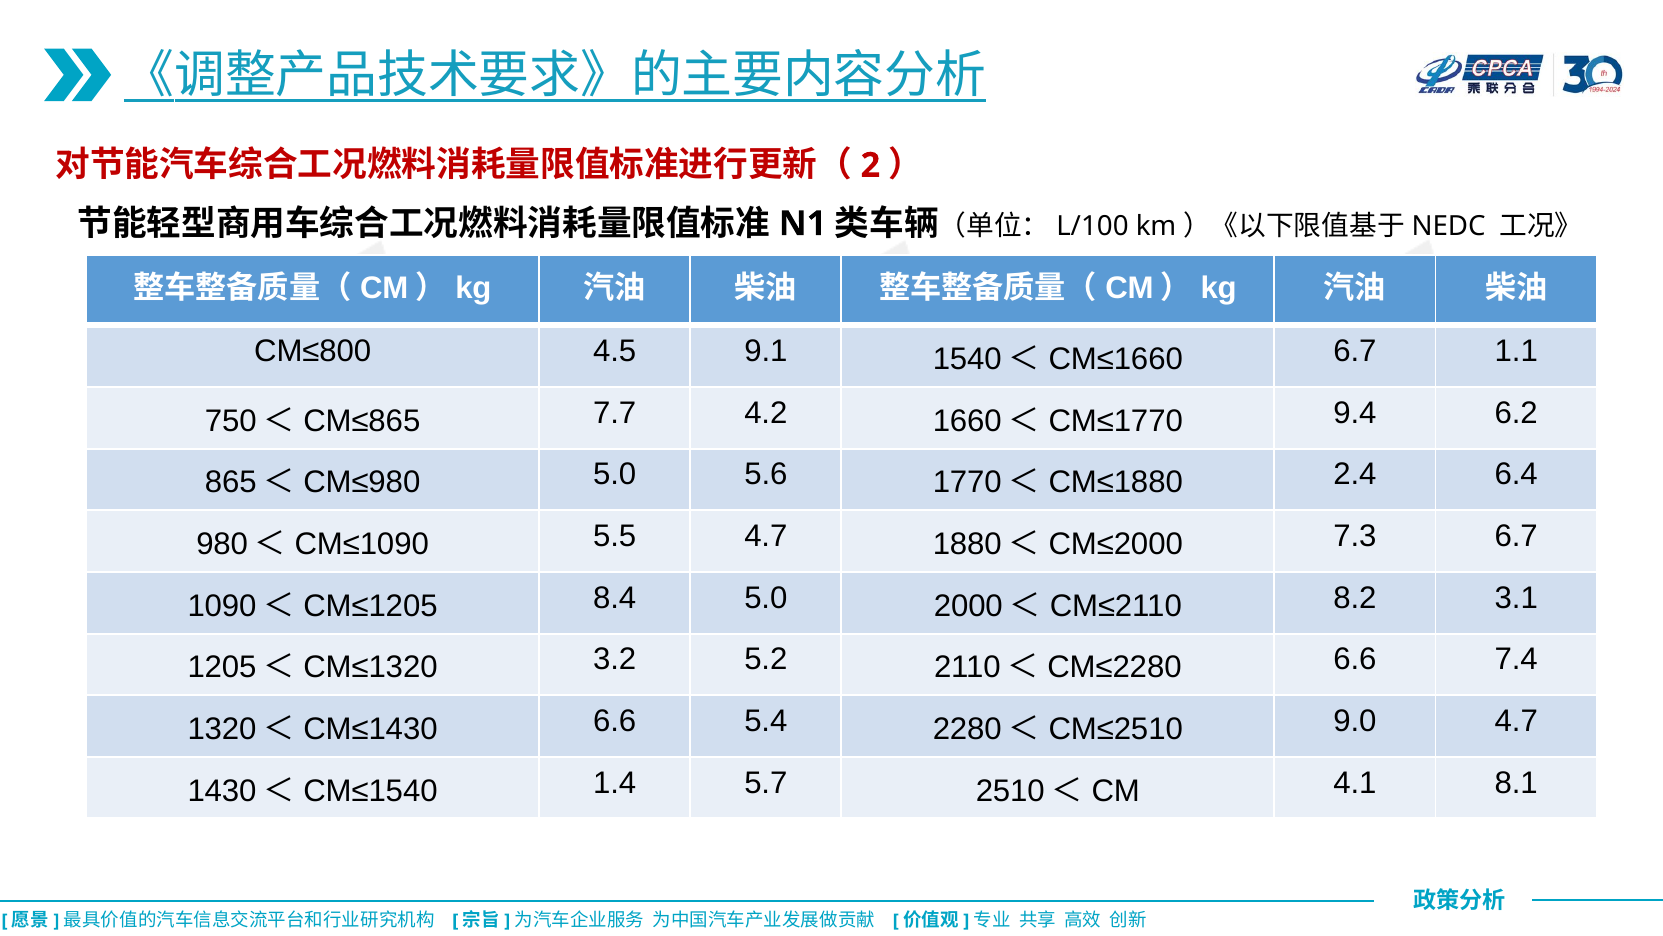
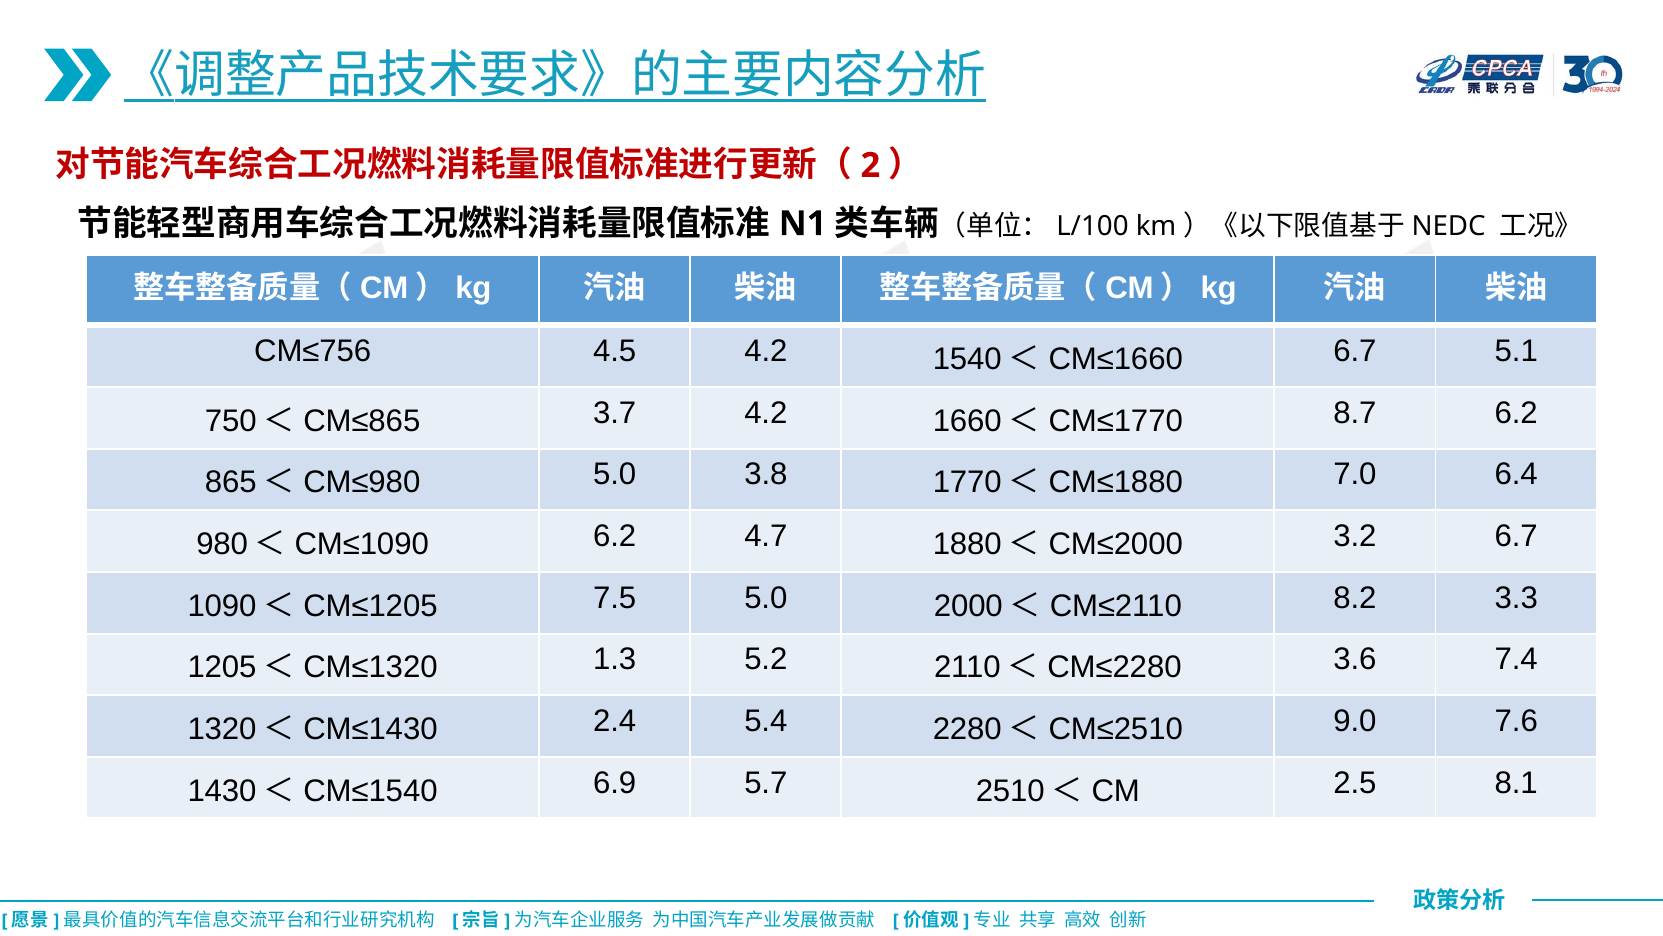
CM≤800: CM≤800 -> CM≤756
4.5 9.1: 9.1 -> 4.2
1.1: 1.1 -> 5.1
7.7: 7.7 -> 3.7
9.4: 9.4 -> 8.7
5.6: 5.6 -> 3.8
2.4: 2.4 -> 7.0
5.5 at (615, 536): 5.5 -> 6.2
7.3: 7.3 -> 3.2
8.4: 8.4 -> 7.5
3.1: 3.1 -> 3.3
3.2: 3.2 -> 1.3
6.6 at (1355, 659): 6.6 -> 3.6
6.6 at (615, 721): 6.6 -> 2.4
9.0 4.7: 4.7 -> 7.6
1.4: 1.4 -> 6.9
4.1: 4.1 -> 2.5
